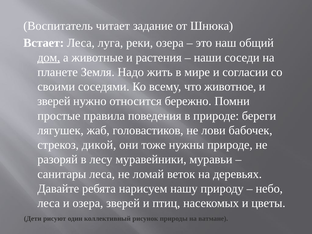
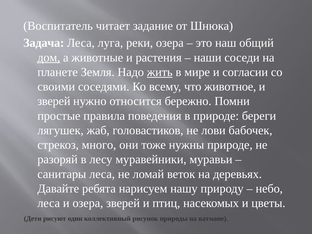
Встает: Встает -> Задача
жить underline: none -> present
дикой: дикой -> много
